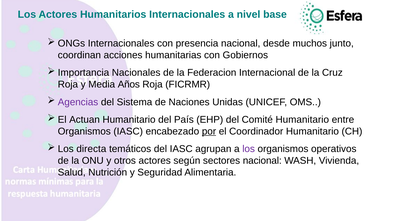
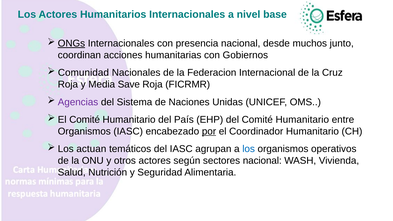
ONGs underline: none -> present
Importancia: Importancia -> Comunidad
Años: Años -> Save
El Actuan: Actuan -> Comité
directa: directa -> actuan
los at (249, 149) colour: purple -> blue
